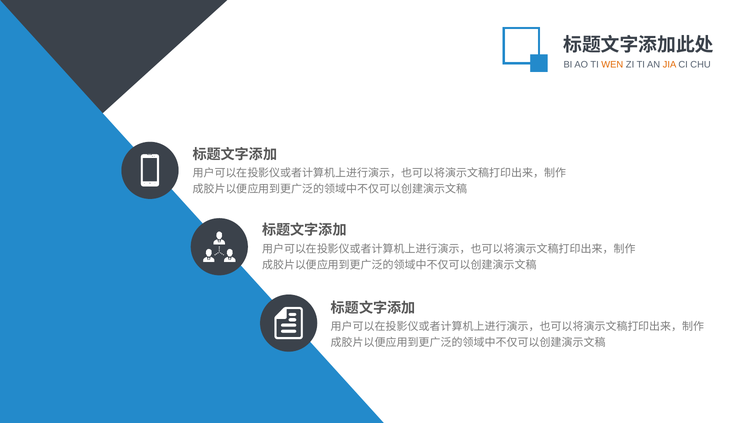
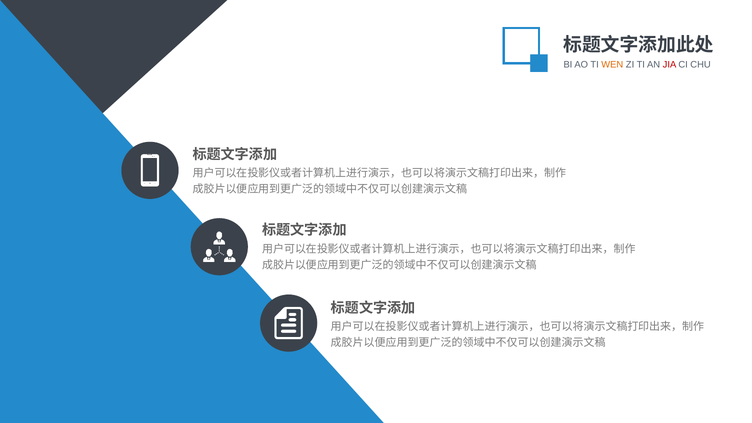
JIA colour: orange -> red
